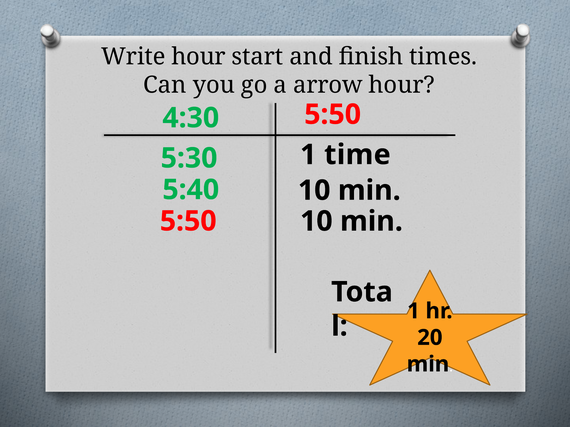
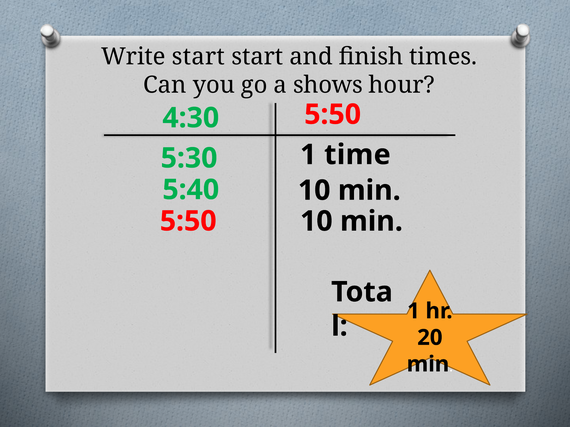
Write hour: hour -> start
arrow: arrow -> shows
